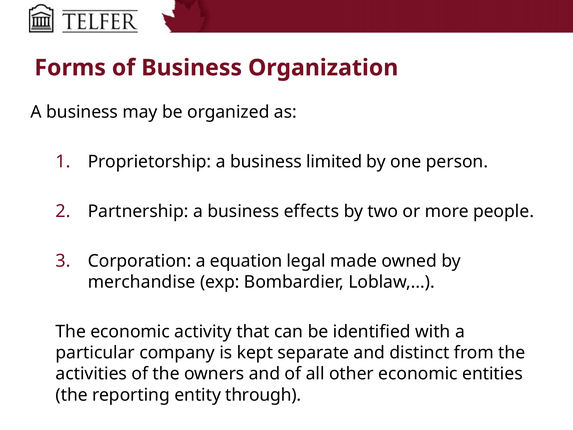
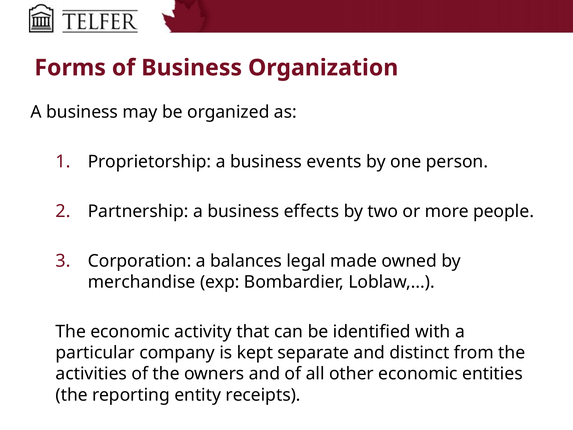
limited: limited -> events
equation: equation -> balances
through: through -> receipts
